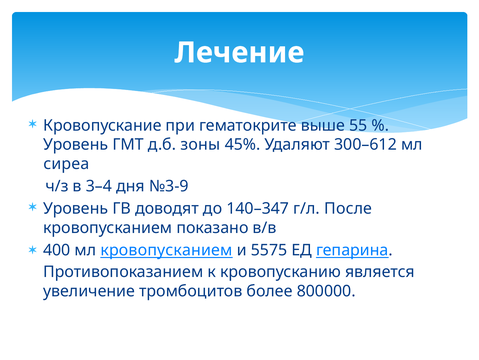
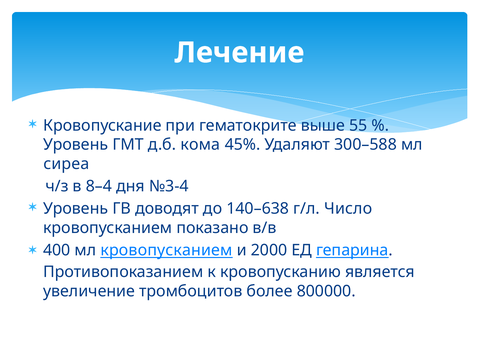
зоны: зоны -> кома
300–612: 300–612 -> 300–588
3–4: 3–4 -> 8–4
№3-9: №3-9 -> №3-4
140–347: 140–347 -> 140–638
После: После -> Число
5575: 5575 -> 2000
